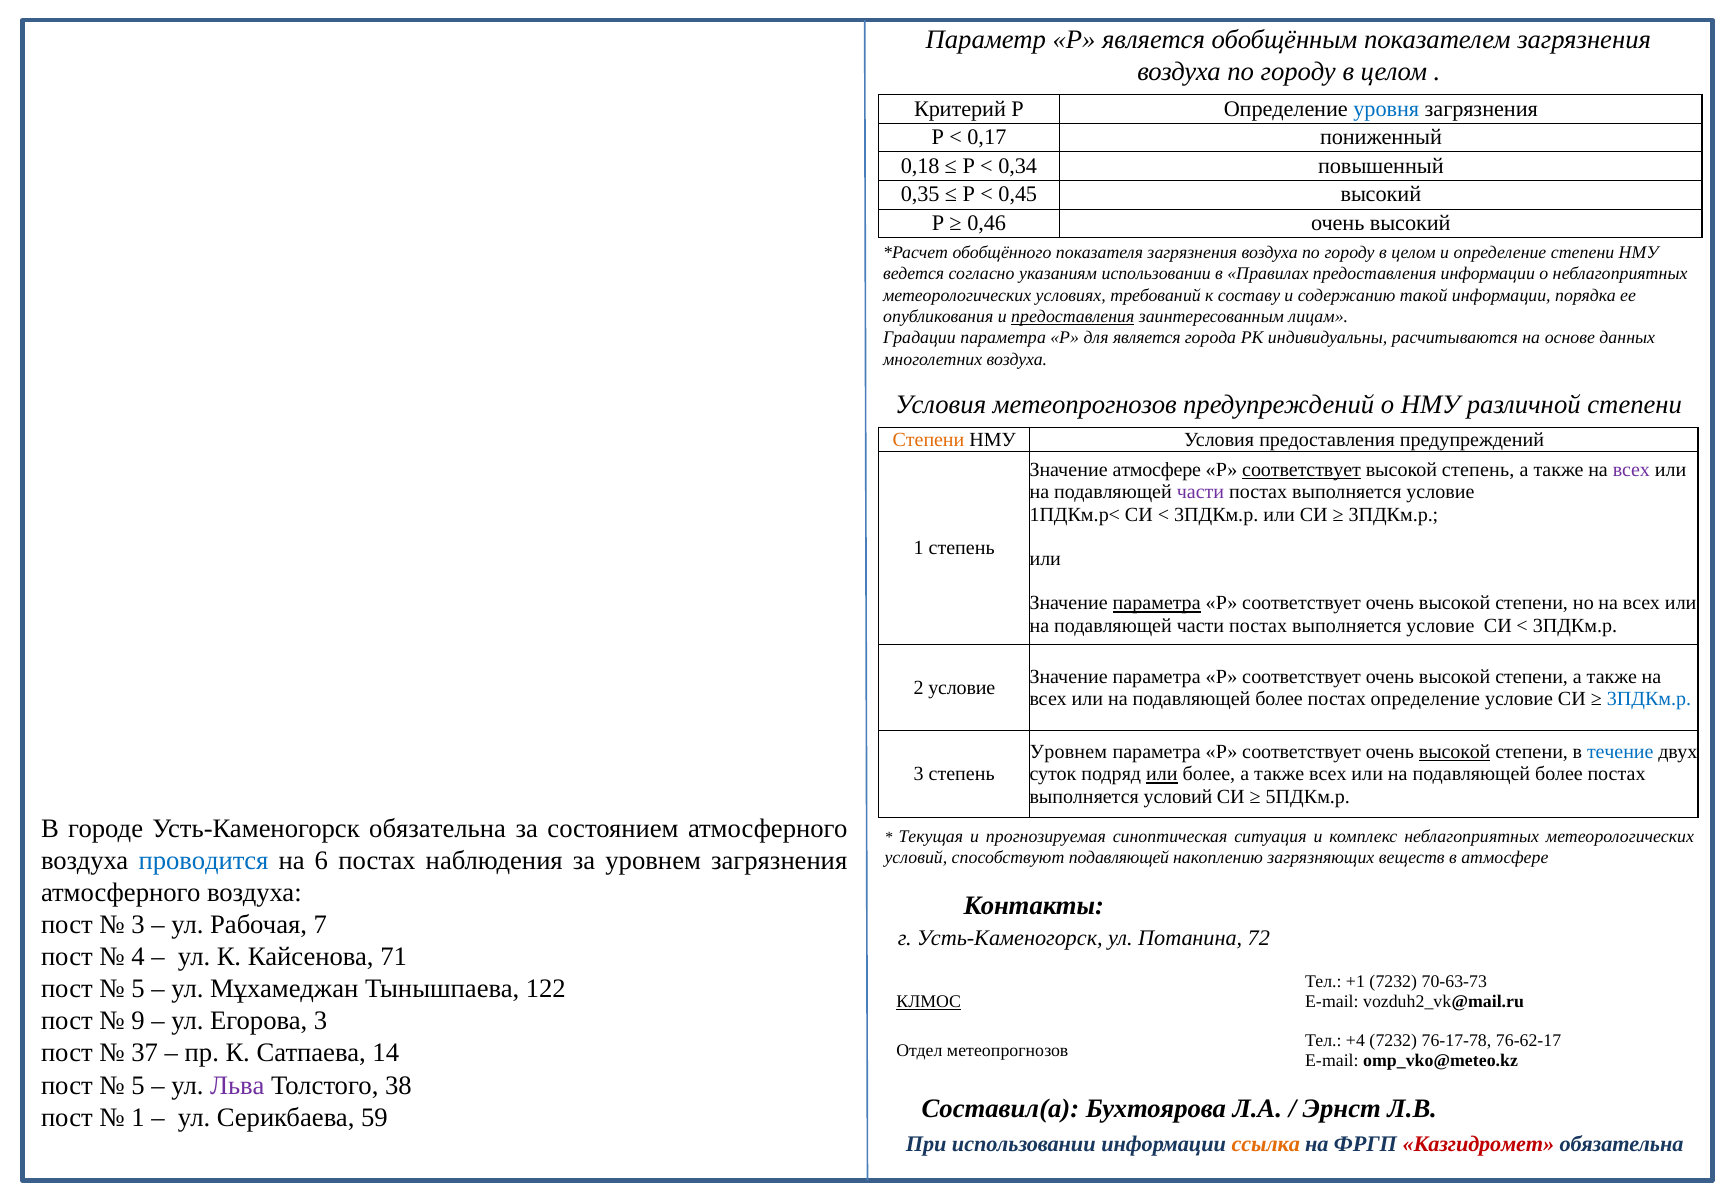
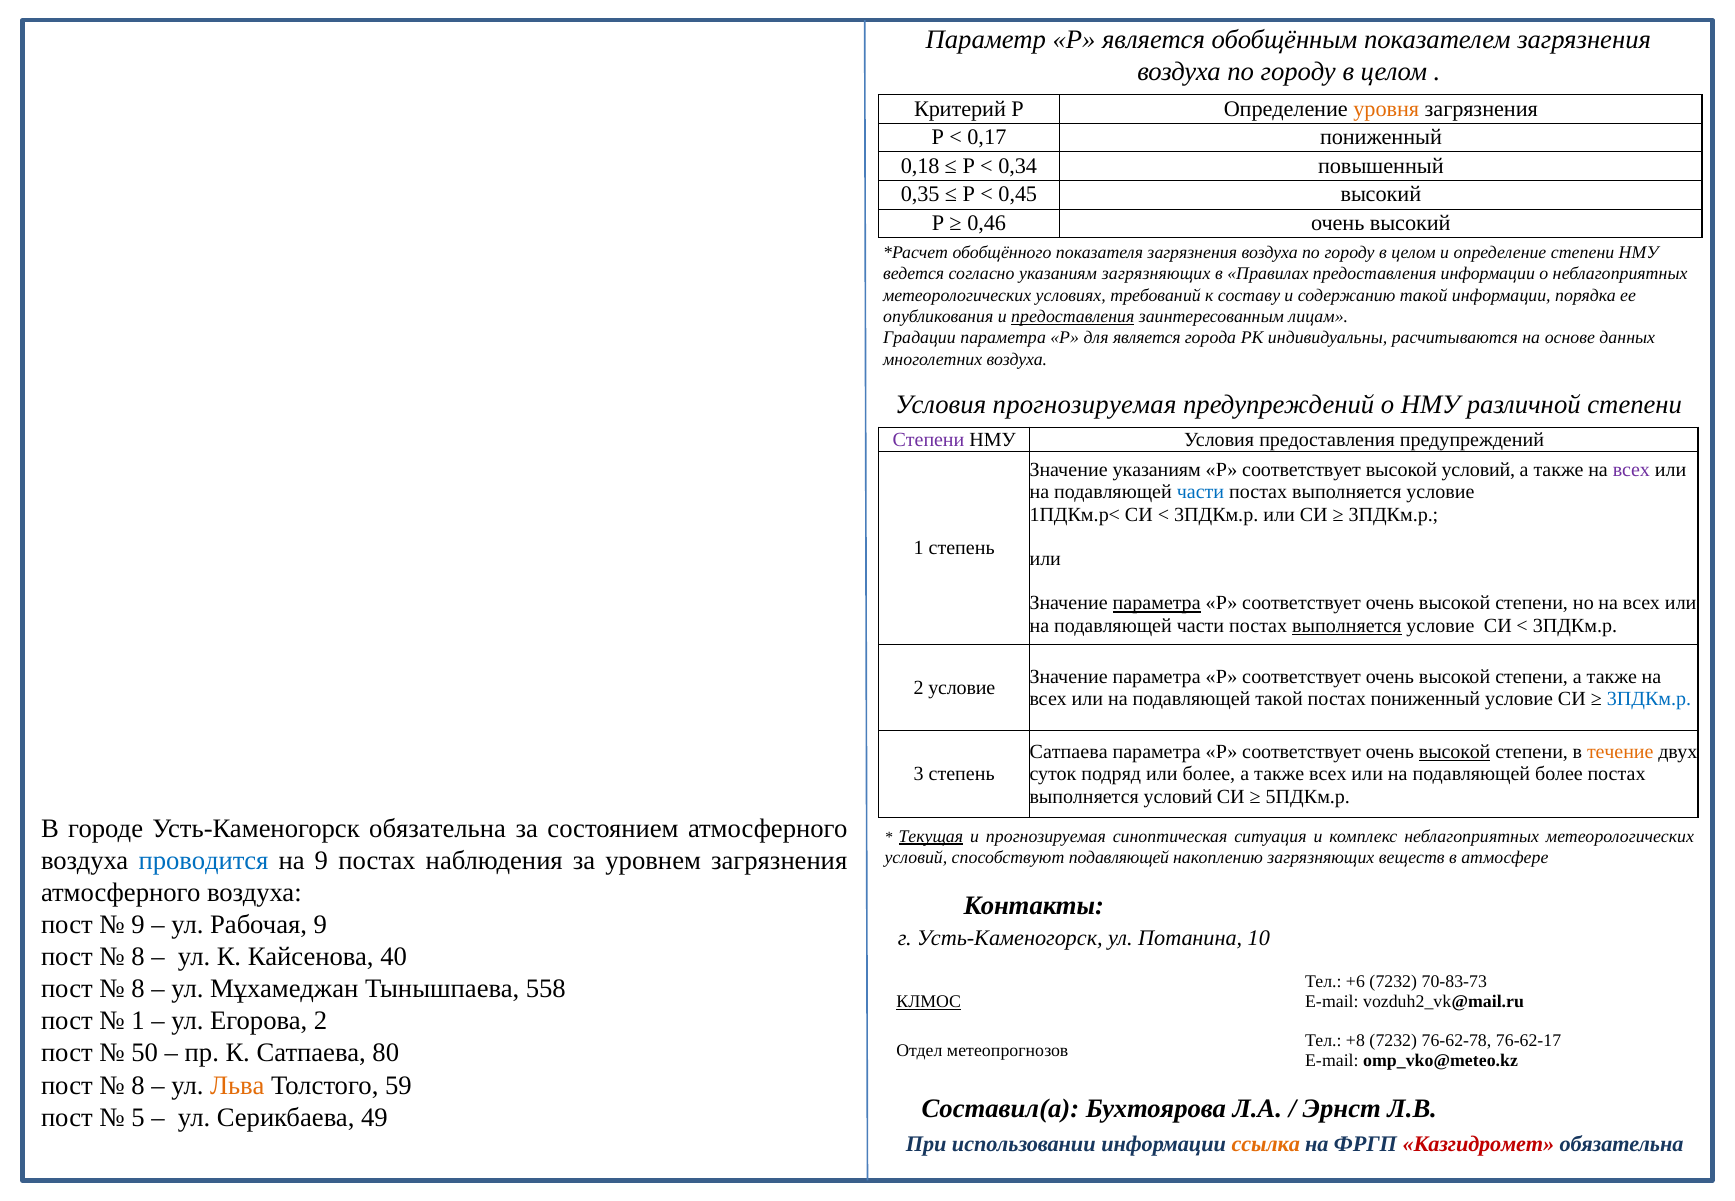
уровня colour: blue -> orange
указаниям использовании: использовании -> загрязняющих
Условия метеопрогнозов: метеопрогнозов -> прогнозируемая
Степени at (929, 439) colour: orange -> purple
Значение атмосфере: атмосфере -> указаниям
соответствует at (1302, 470) underline: present -> none
высокой степень: степень -> условий
части at (1201, 492) colour: purple -> blue
выполняется at (1347, 626) underline: none -> present
более at (1279, 699): более -> такой
постах определение: определение -> пониженный
Уровнем at (1069, 752): Уровнем -> Сатпаева
течение colour: blue -> orange
или at (1162, 774) underline: present -> none
Текущая underline: none -> present
на 6: 6 -> 9
3 at (138, 925): 3 -> 9
Рабочая 7: 7 -> 9
72: 72 -> 10
4 at (138, 957): 4 -> 8
71: 71 -> 40
+1: +1 -> +6
70-63-73: 70-63-73 -> 70-83-73
5 at (138, 989): 5 -> 8
122: 122 -> 558
9 at (138, 1021): 9 -> 1
Егорова 3: 3 -> 2
+4: +4 -> +8
76-17-78: 76-17-78 -> 76-62-78
37: 37 -> 50
14: 14 -> 80
5 at (138, 1085): 5 -> 8
Льва colour: purple -> orange
38: 38 -> 59
1 at (138, 1117): 1 -> 5
59: 59 -> 49
